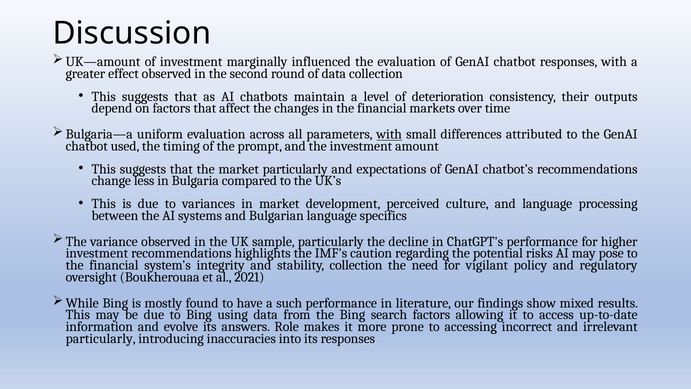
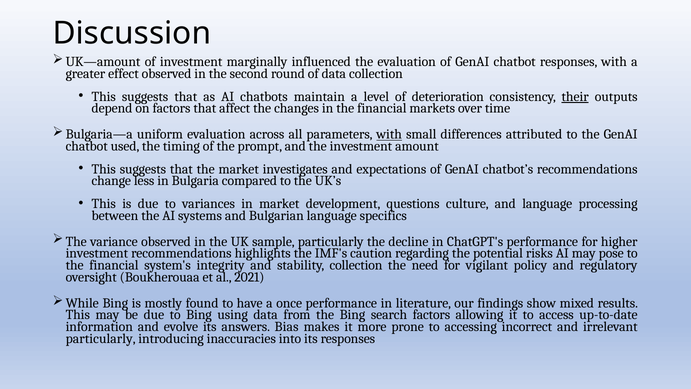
their underline: none -> present
market particularly: particularly -> investigates
perceived: perceived -> questions
such: such -> once
Role: Role -> Bias
